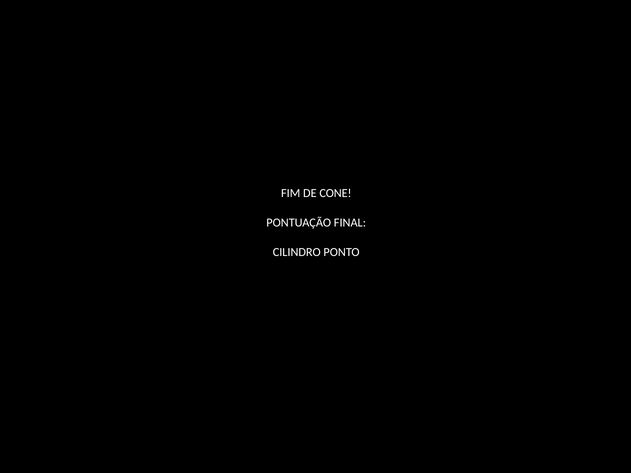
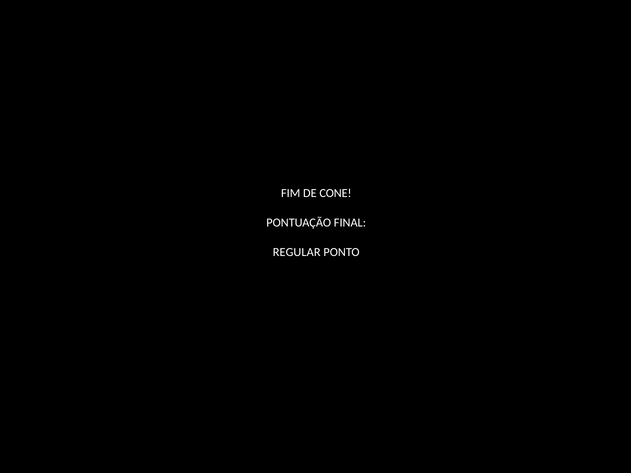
CILINDRO: CILINDRO -> REGULAR
